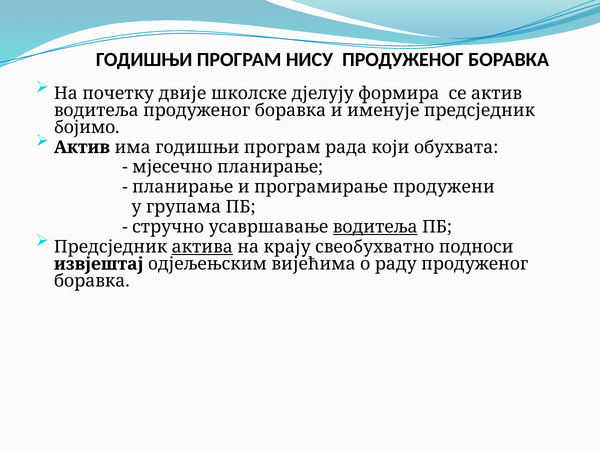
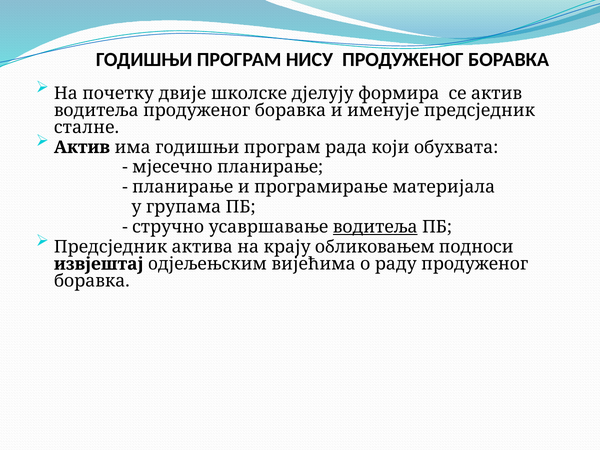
бојимо: бојимо -> сталне
продужени: продужени -> материјала
актива underline: present -> none
свеобухватно: свеобухватно -> обликовањем
